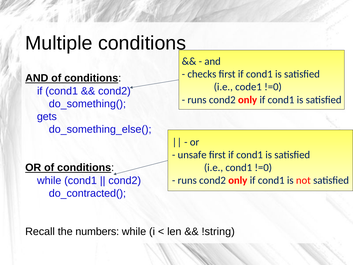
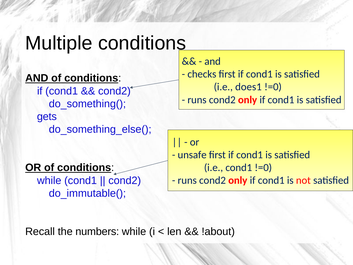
code1: code1 -> does1
do_contracted(: do_contracted( -> do_immutable(
!string: !string -> !about
